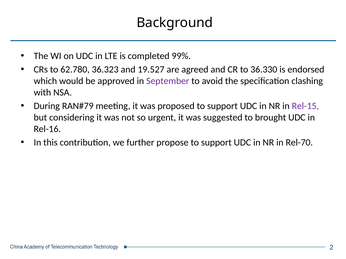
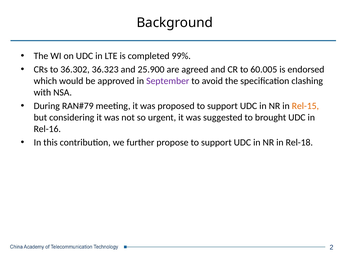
62.780: 62.780 -> 36.302
19.527: 19.527 -> 25.900
36.330: 36.330 -> 60.005
Rel-15 colour: purple -> orange
Rel-70: Rel-70 -> Rel-18
